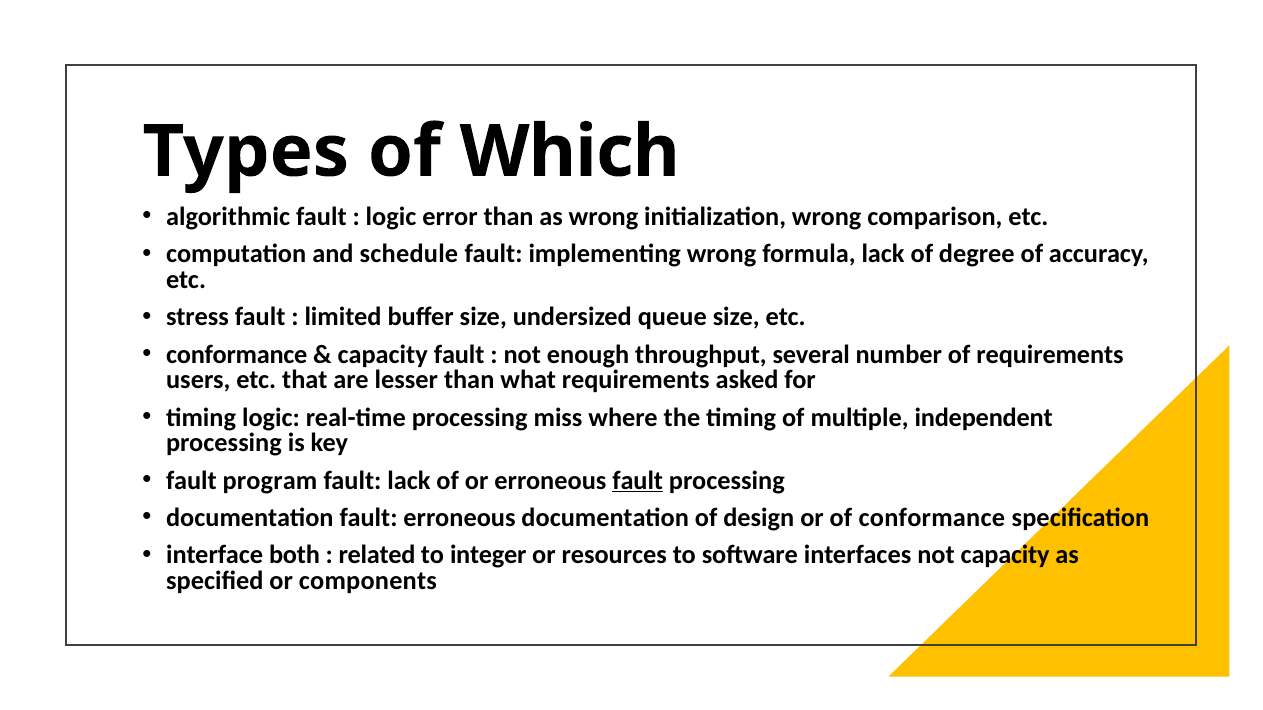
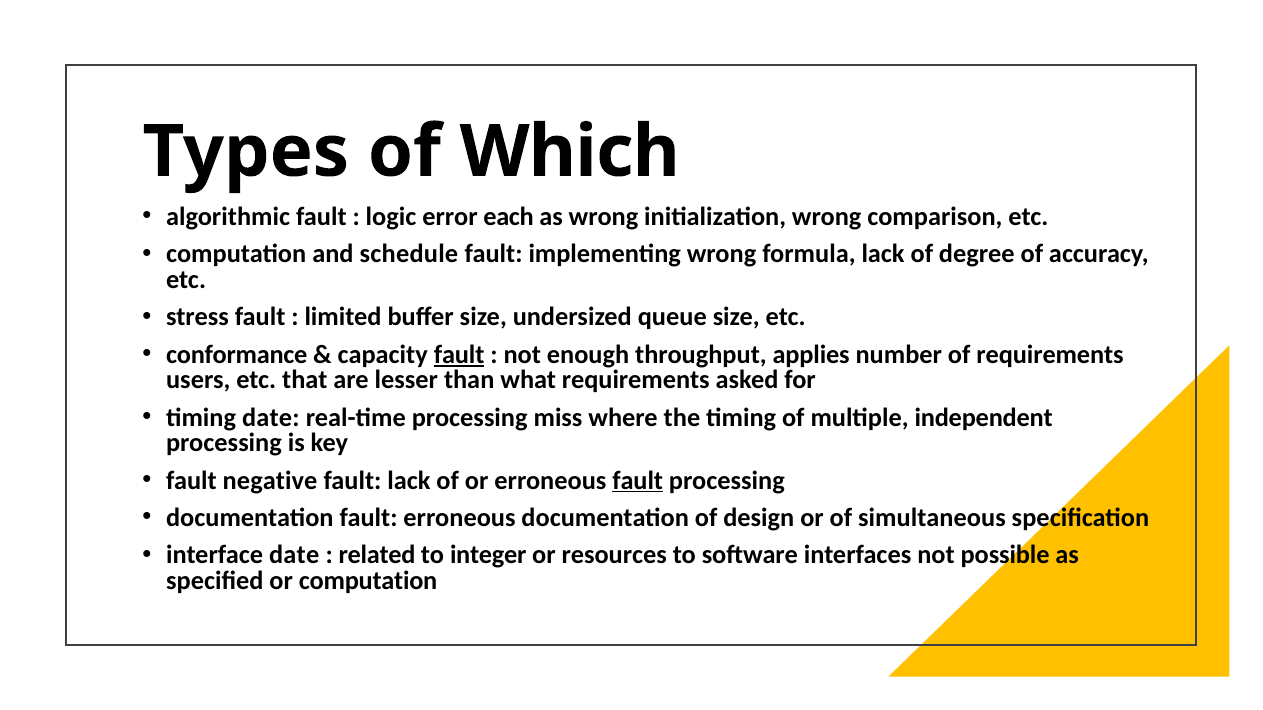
error than: than -> each
fault at (459, 355) underline: none -> present
several: several -> applies
timing logic: logic -> date
program: program -> negative
of conformance: conformance -> simultaneous
interface both: both -> date
not capacity: capacity -> possible
or components: components -> computation
